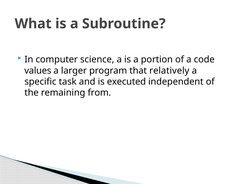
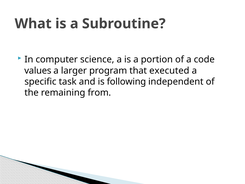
relatively: relatively -> executed
executed: executed -> following
